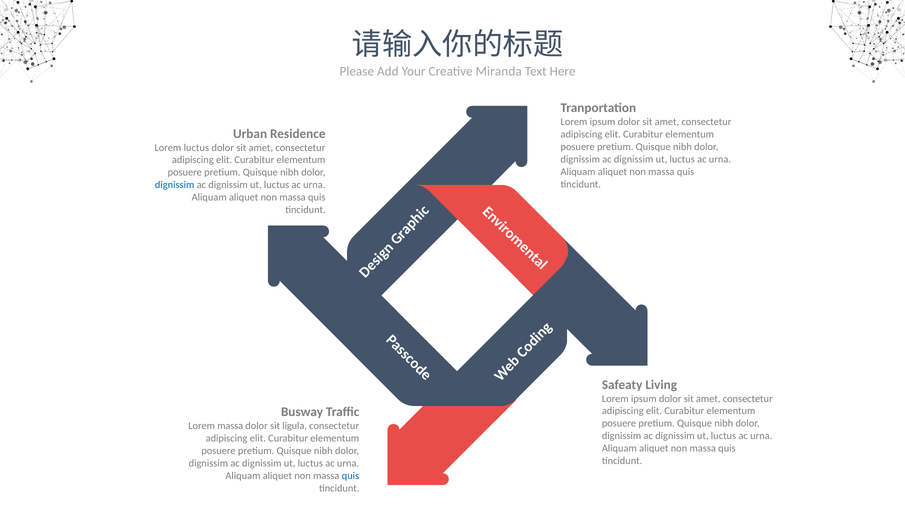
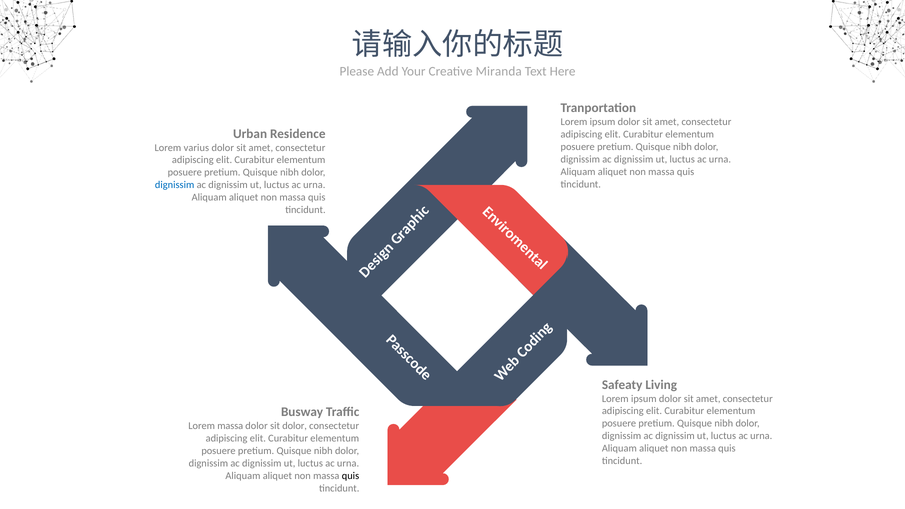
Lorem luctus: luctus -> varius
sit ligula: ligula -> dolor
quis at (350, 476) colour: blue -> black
